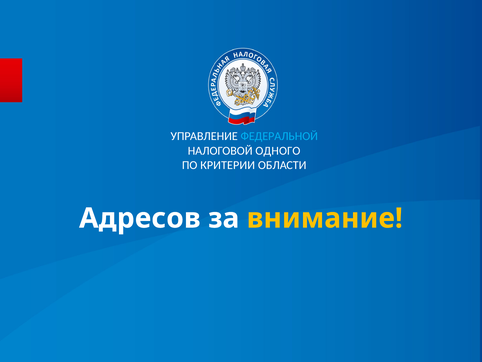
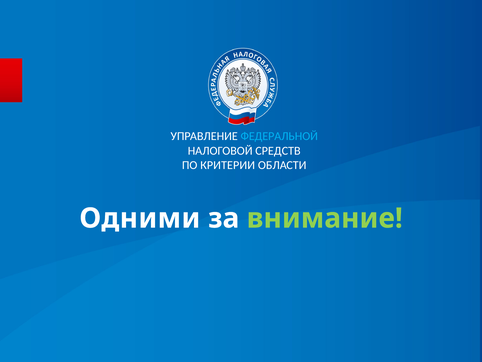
ОДНОГО: ОДНОГО -> СРЕДСТВ
Адресов: Адресов -> Одними
внимание colour: yellow -> light green
